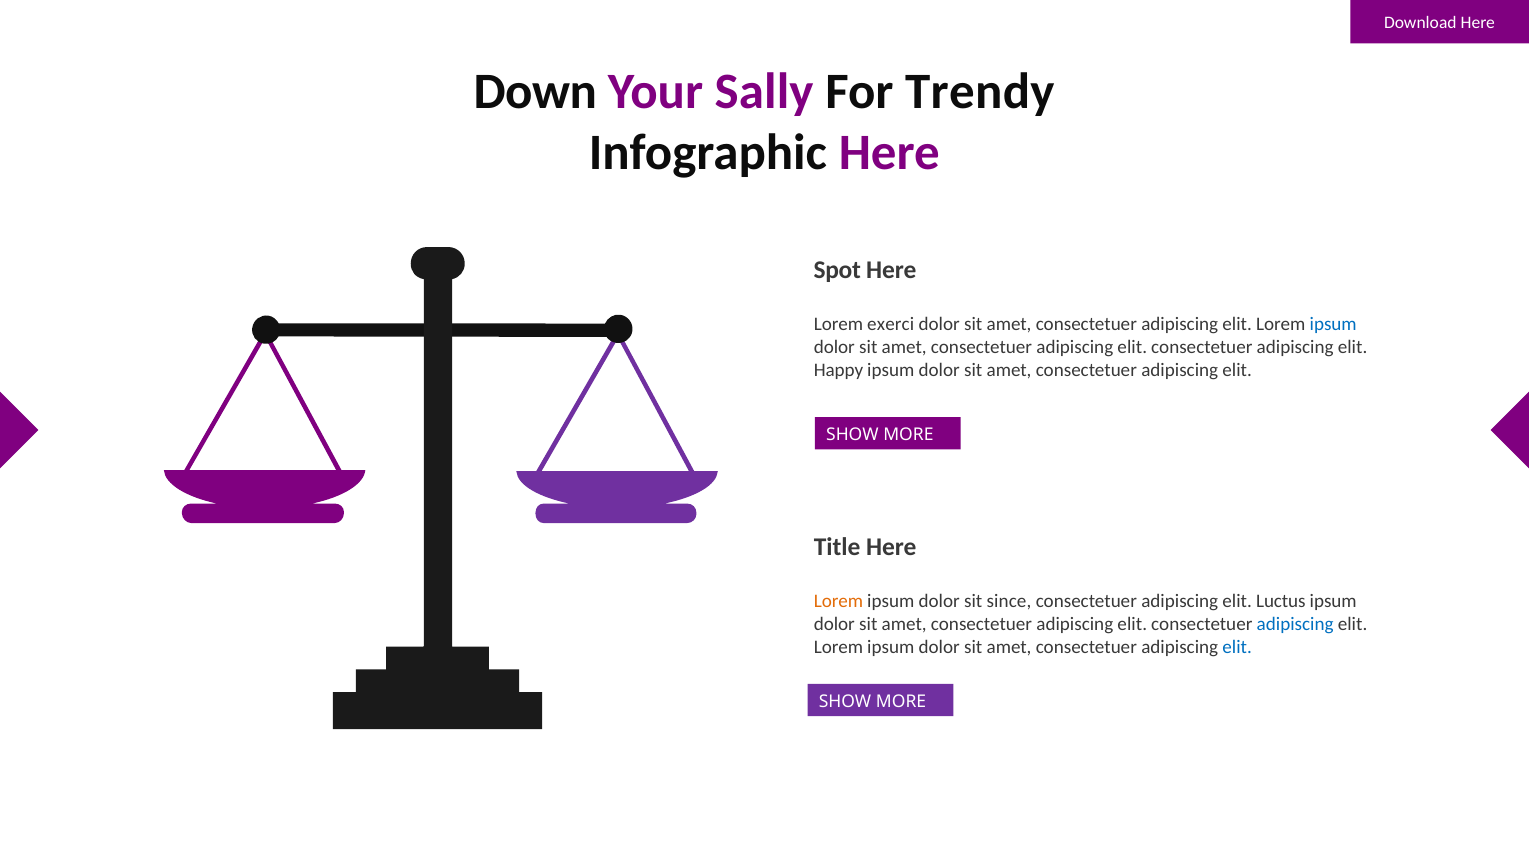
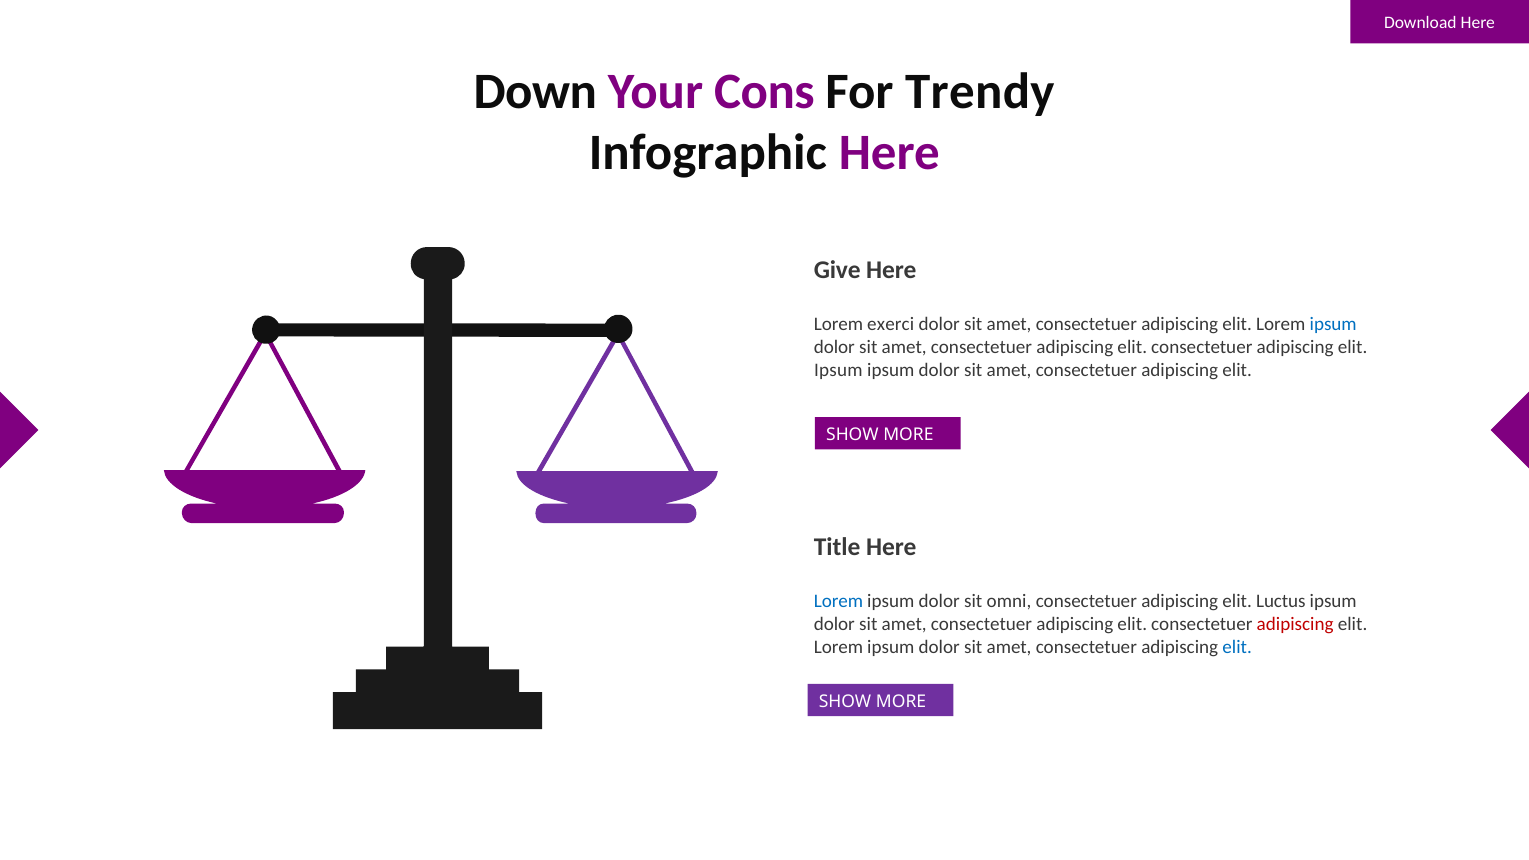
Sally: Sally -> Cons
Spot: Spot -> Give
Happy at (838, 370): Happy -> Ipsum
Lorem at (838, 601) colour: orange -> blue
since: since -> omni
adipiscing at (1295, 624) colour: blue -> red
